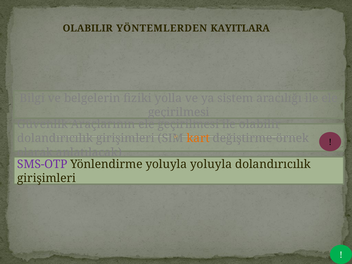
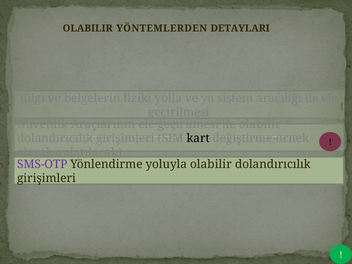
KAYITLARA: KAYITLARA -> DETAYLARI
kart colour: orange -> black
yoluyla yoluyla: yoluyla -> olabilir
